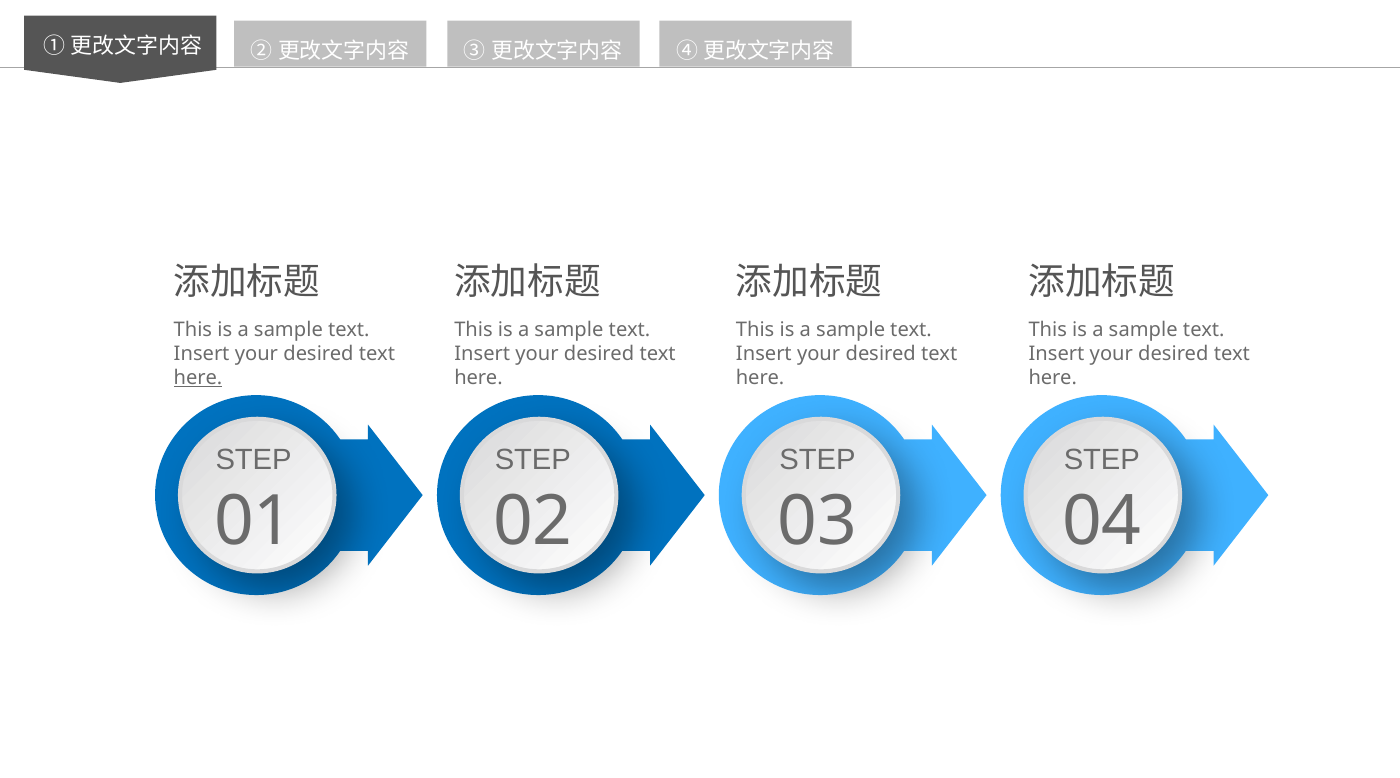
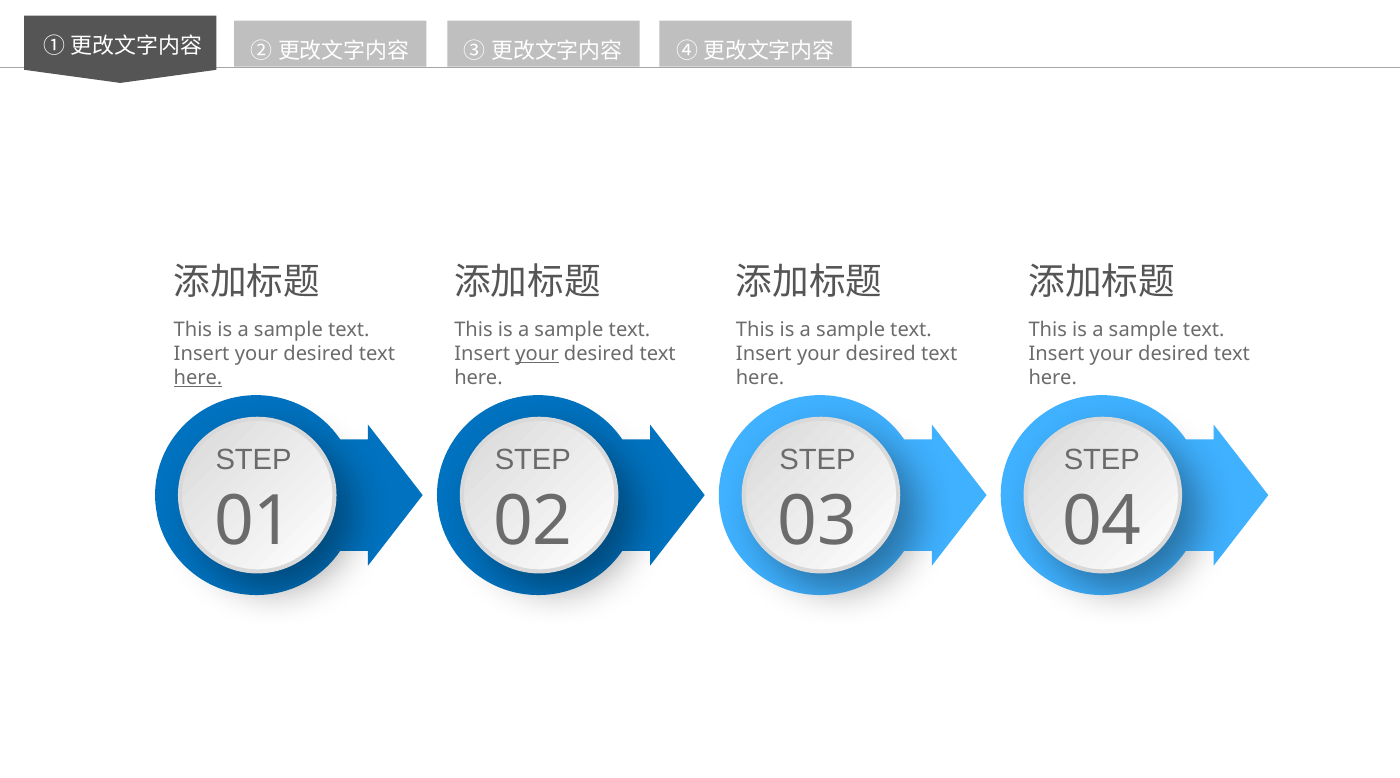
your at (537, 354) underline: none -> present
